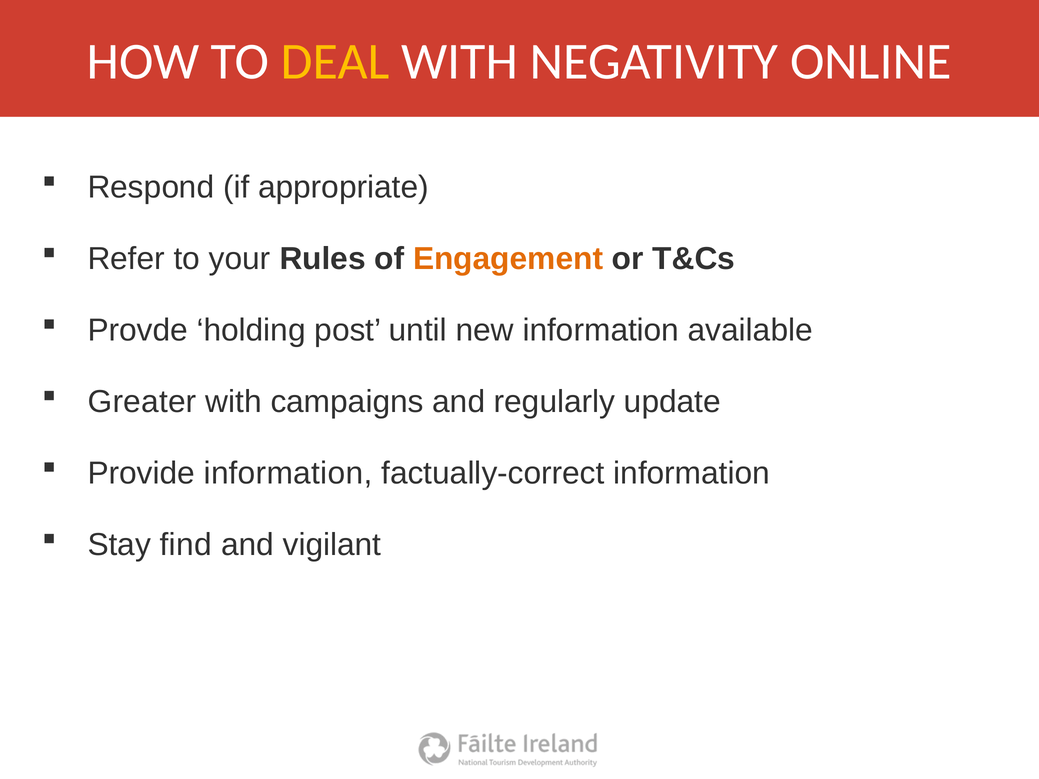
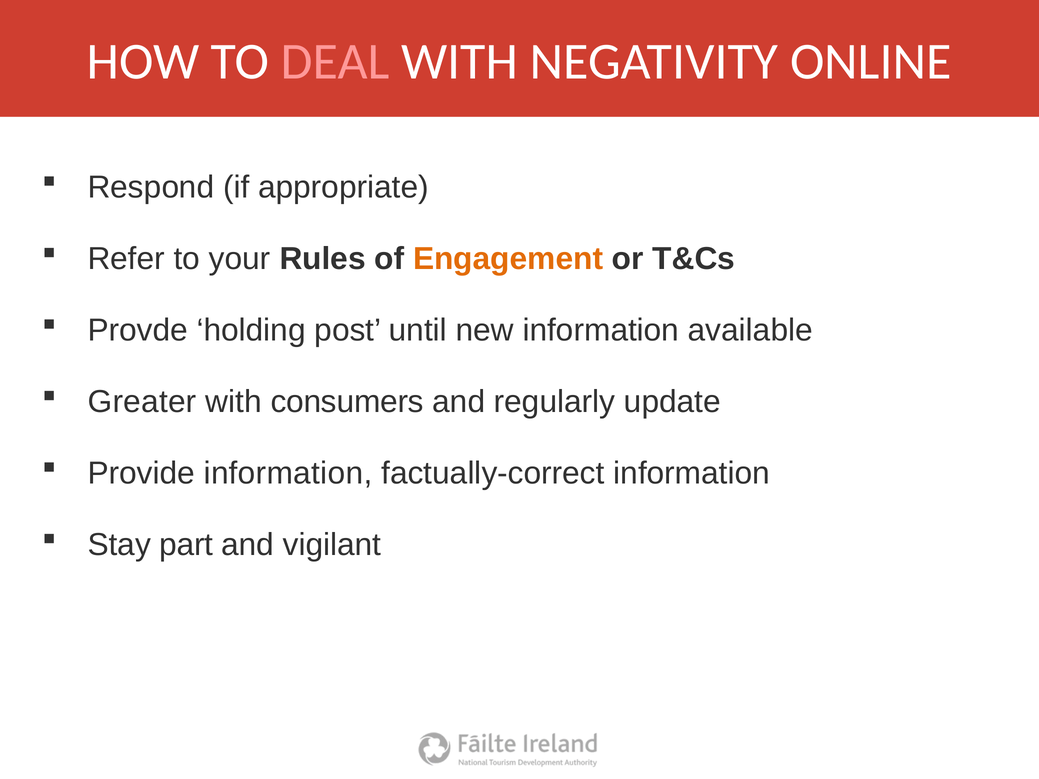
DEAL colour: yellow -> pink
campaigns: campaigns -> consumers
find: find -> part
